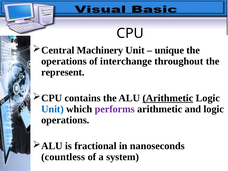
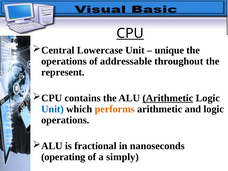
CPU underline: none -> present
Machinery: Machinery -> Lowercase
interchange: interchange -> addressable
performs colour: purple -> orange
countless: countless -> operating
system: system -> simply
